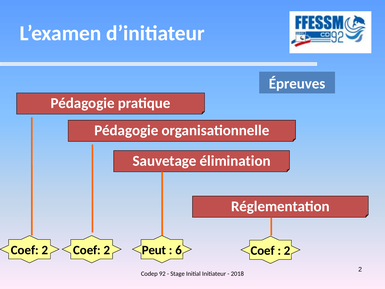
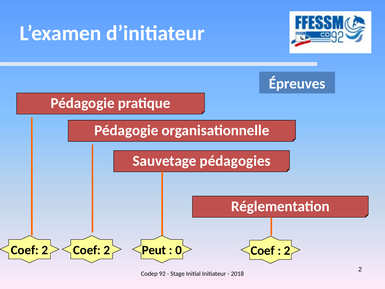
élimination: élimination -> pédagogies
6: 6 -> 0
